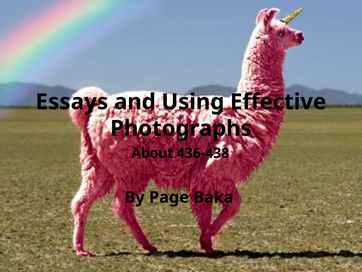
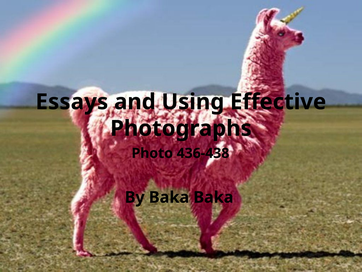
About: About -> Photo
By Page: Page -> Baka
